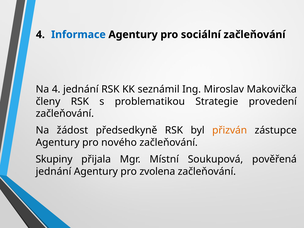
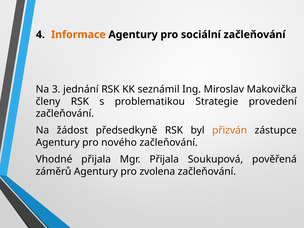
Informace colour: blue -> orange
Na 4: 4 -> 3
Skupiny: Skupiny -> Vhodné
Mgr Místní: Místní -> Přijala
jednání at (53, 171): jednání -> záměrů
